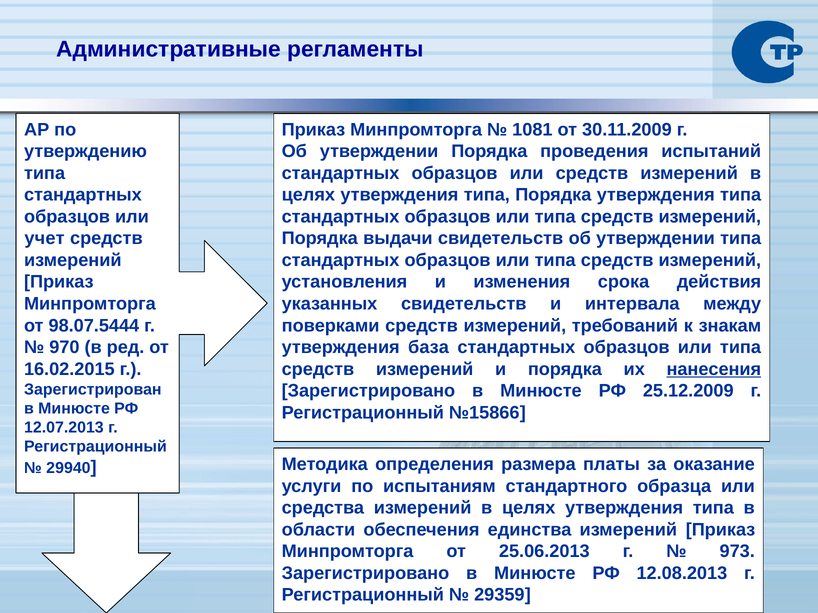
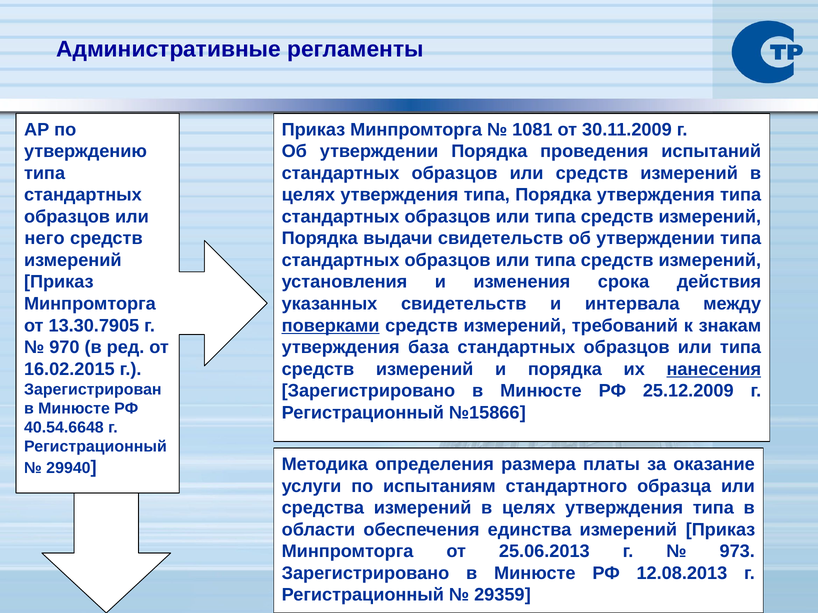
учет: учет -> него
98.07.5444: 98.07.5444 -> 13.30.7905
поверками underline: none -> present
12.07.2013: 12.07.2013 -> 40.54.6648
